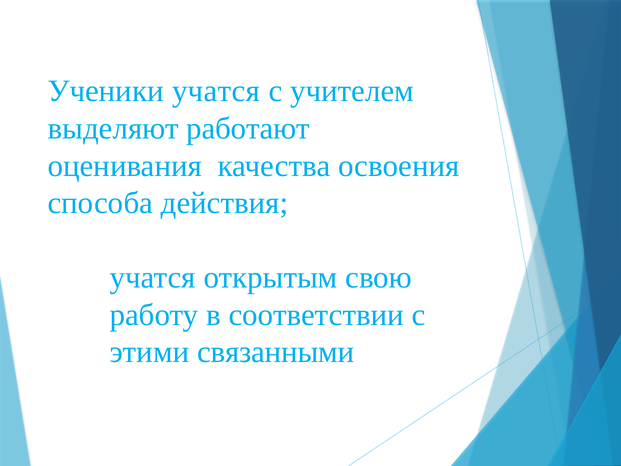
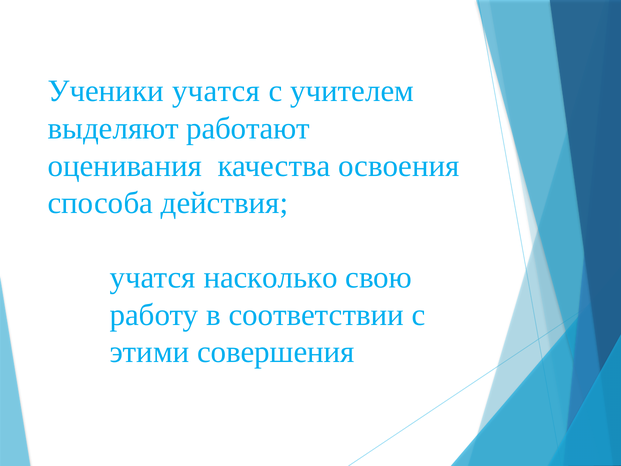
открытым: открытым -> насколько
связанными: связанными -> совершения
